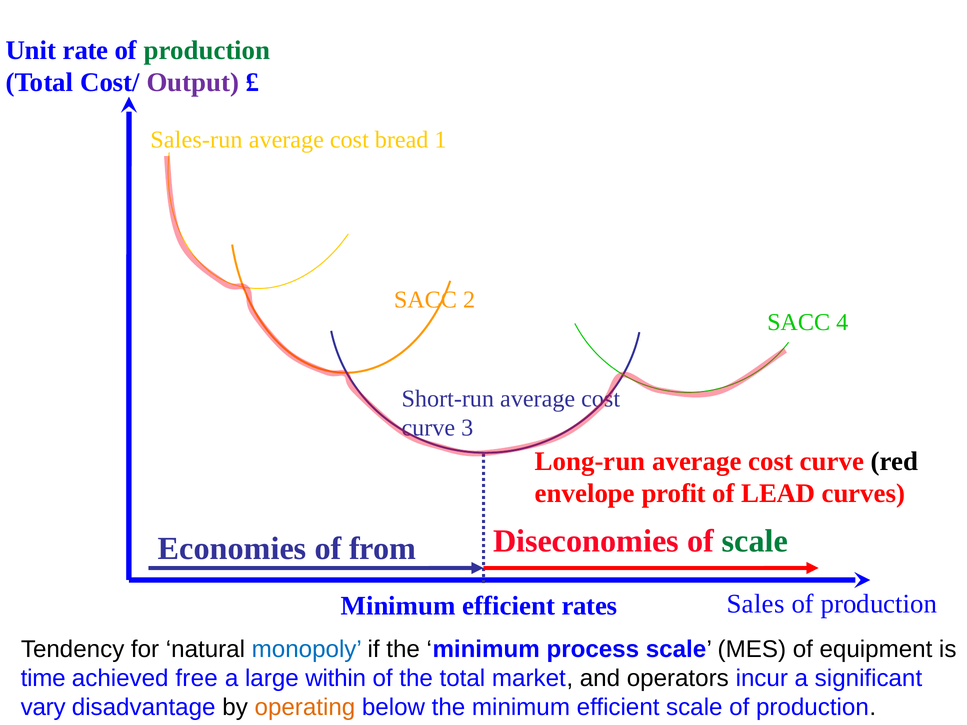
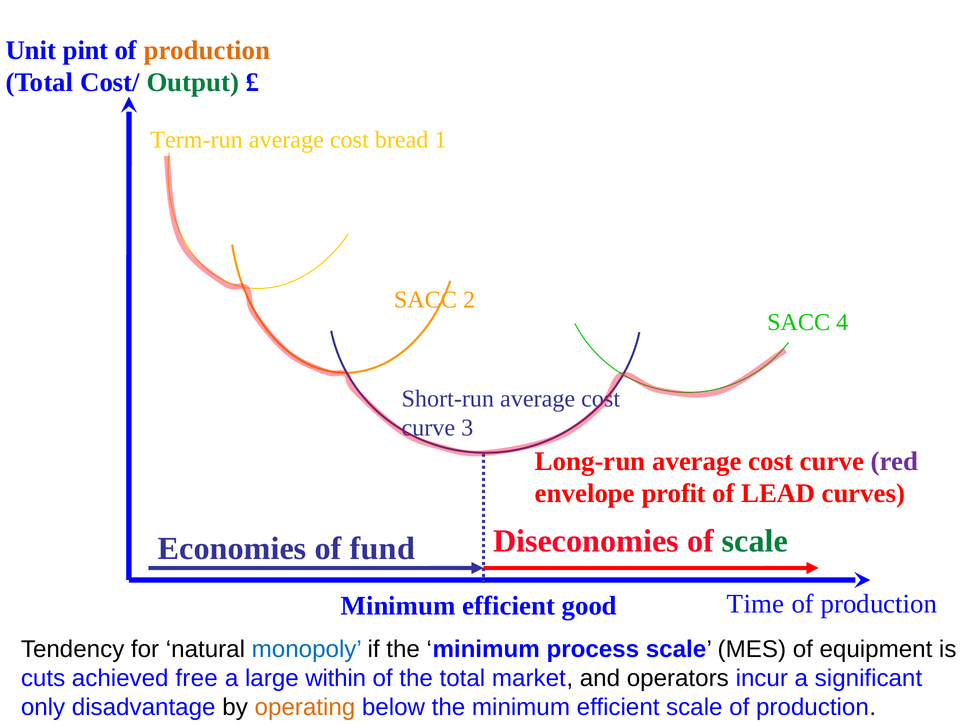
rate: rate -> pint
production at (207, 50) colour: green -> orange
Output colour: purple -> green
Sales-run: Sales-run -> Term-run
red colour: black -> purple
from: from -> fund
Sales: Sales -> Time
rates: rates -> good
time: time -> cuts
vary: vary -> only
